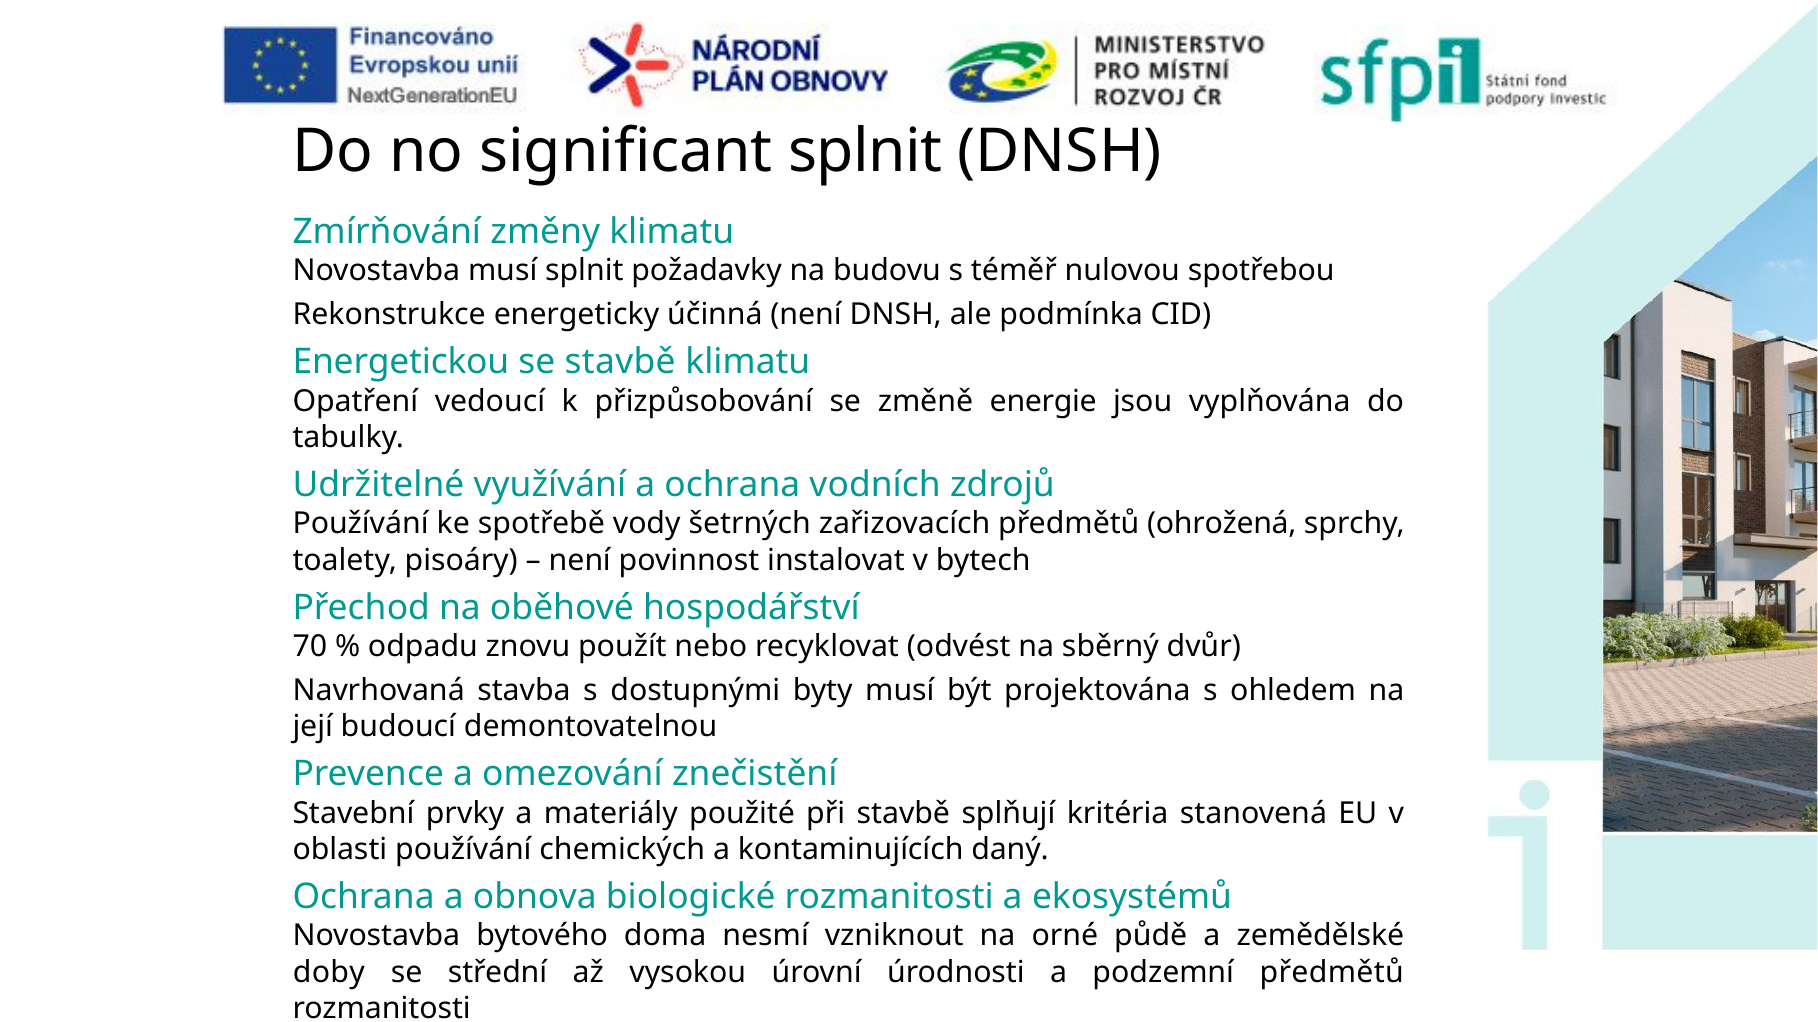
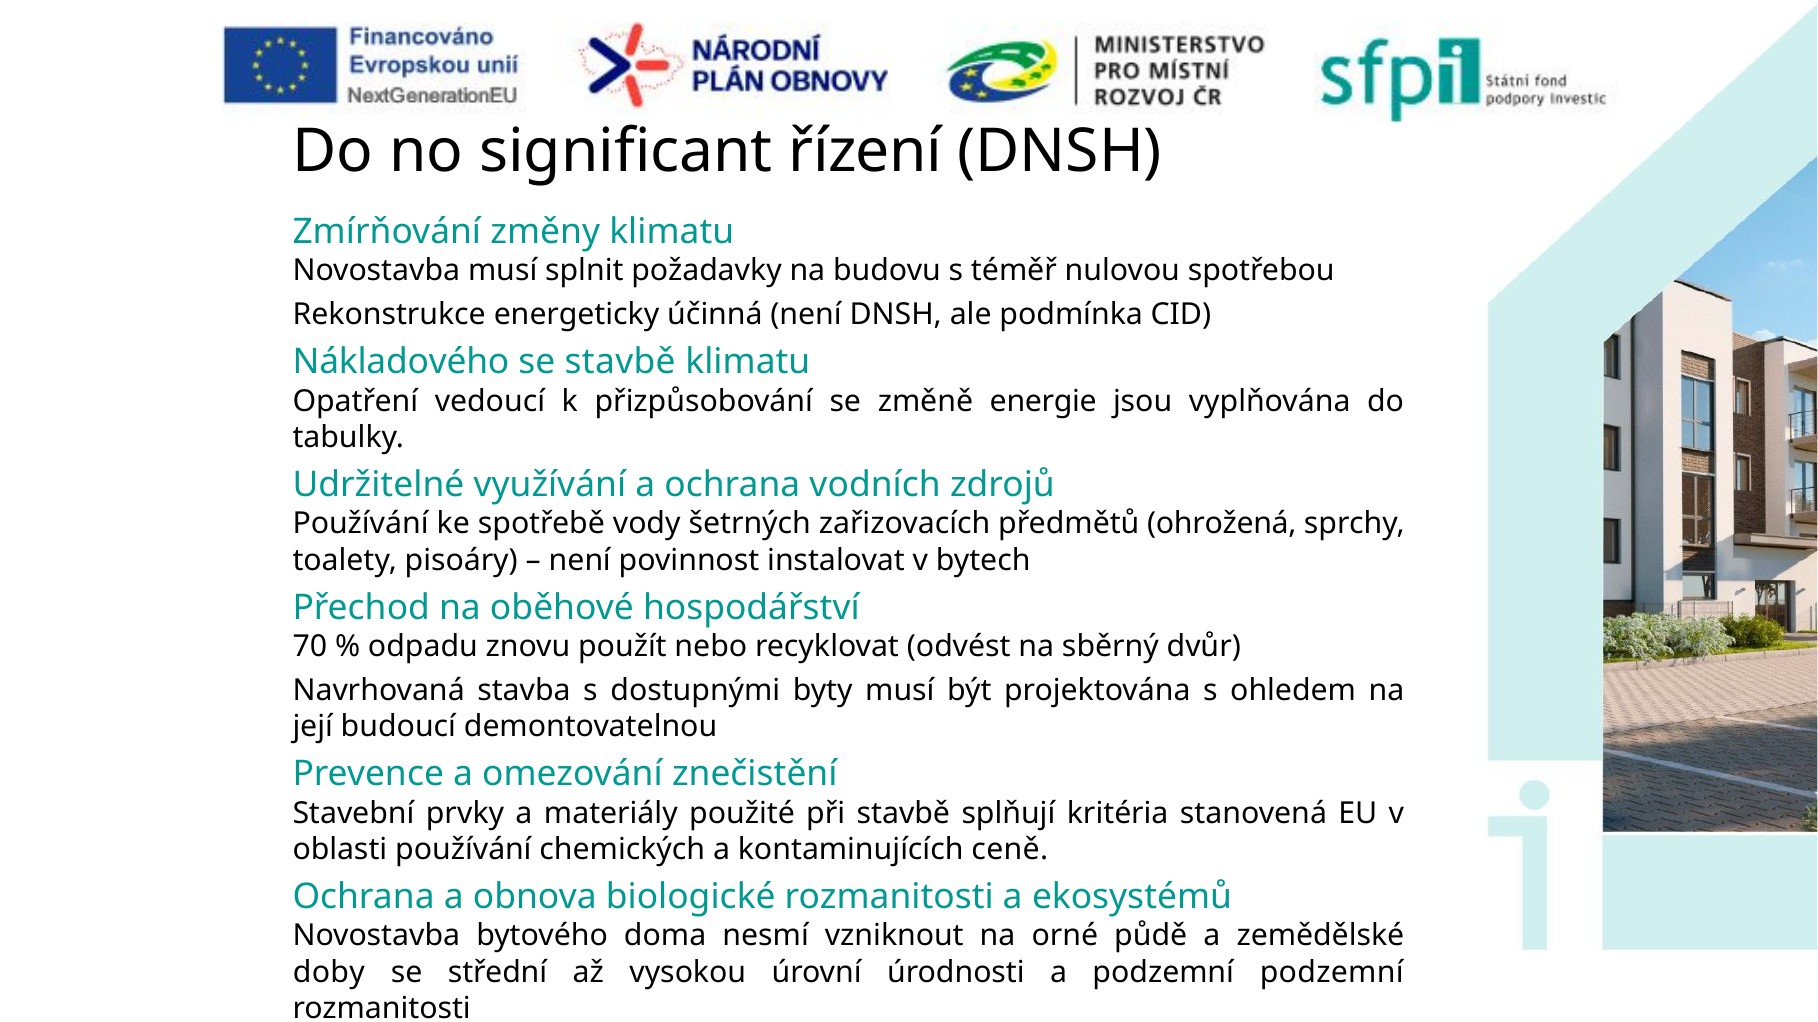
significant splnit: splnit -> řízení
Energetickou: Energetickou -> Nákladového
daný: daný -> ceně
podzemní předmětů: předmětů -> podzemní
